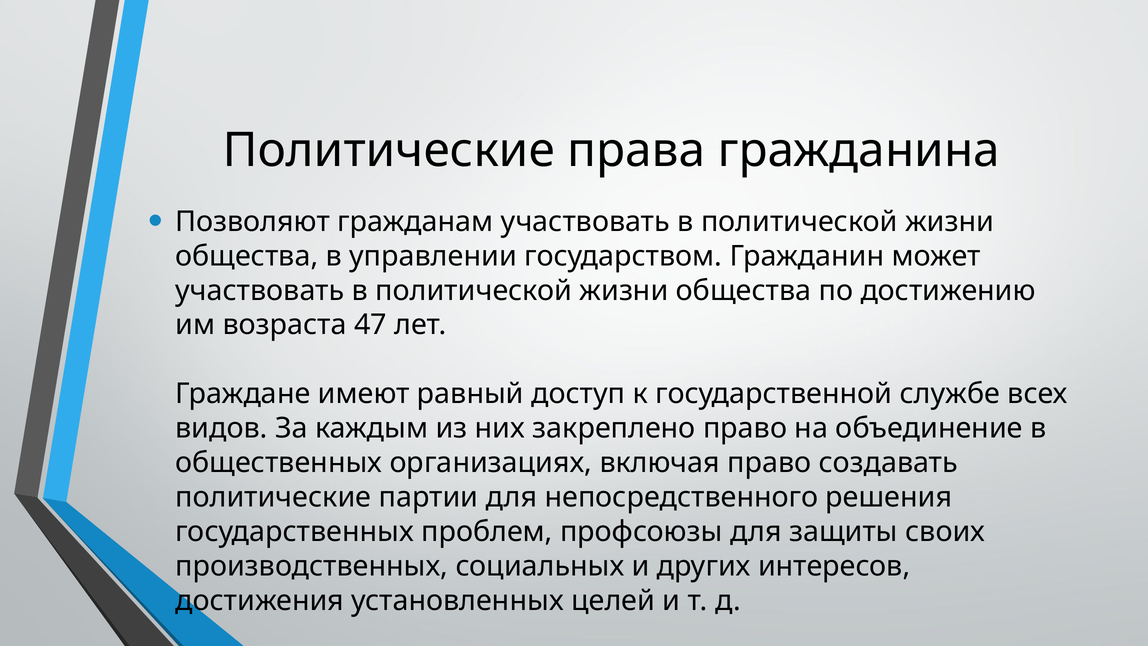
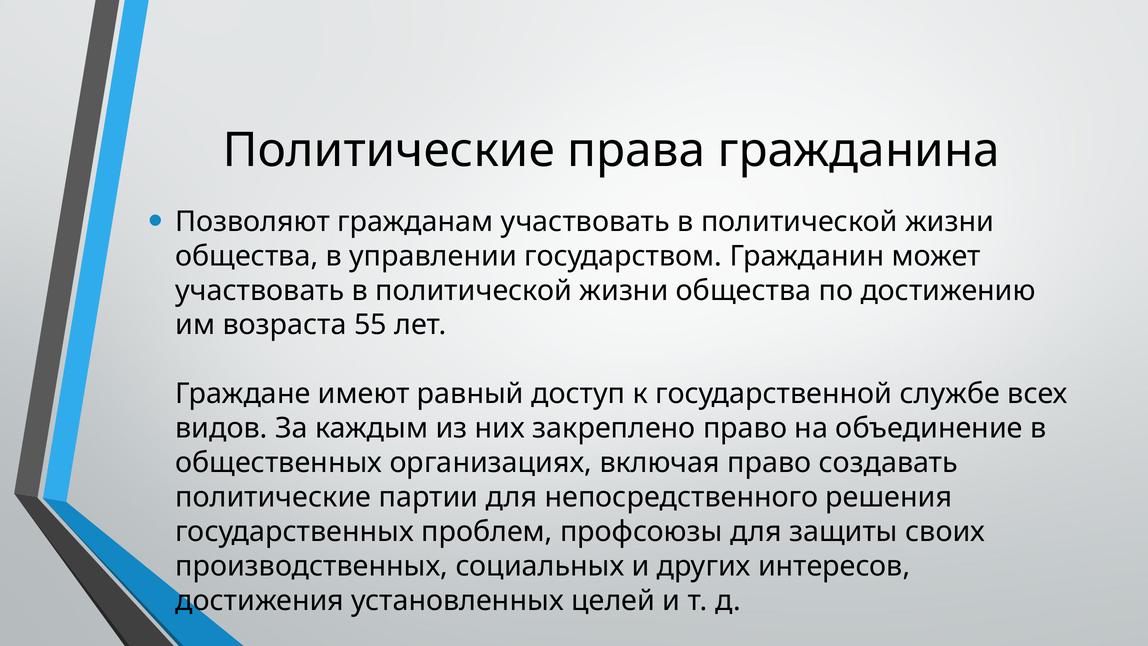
47: 47 -> 55
